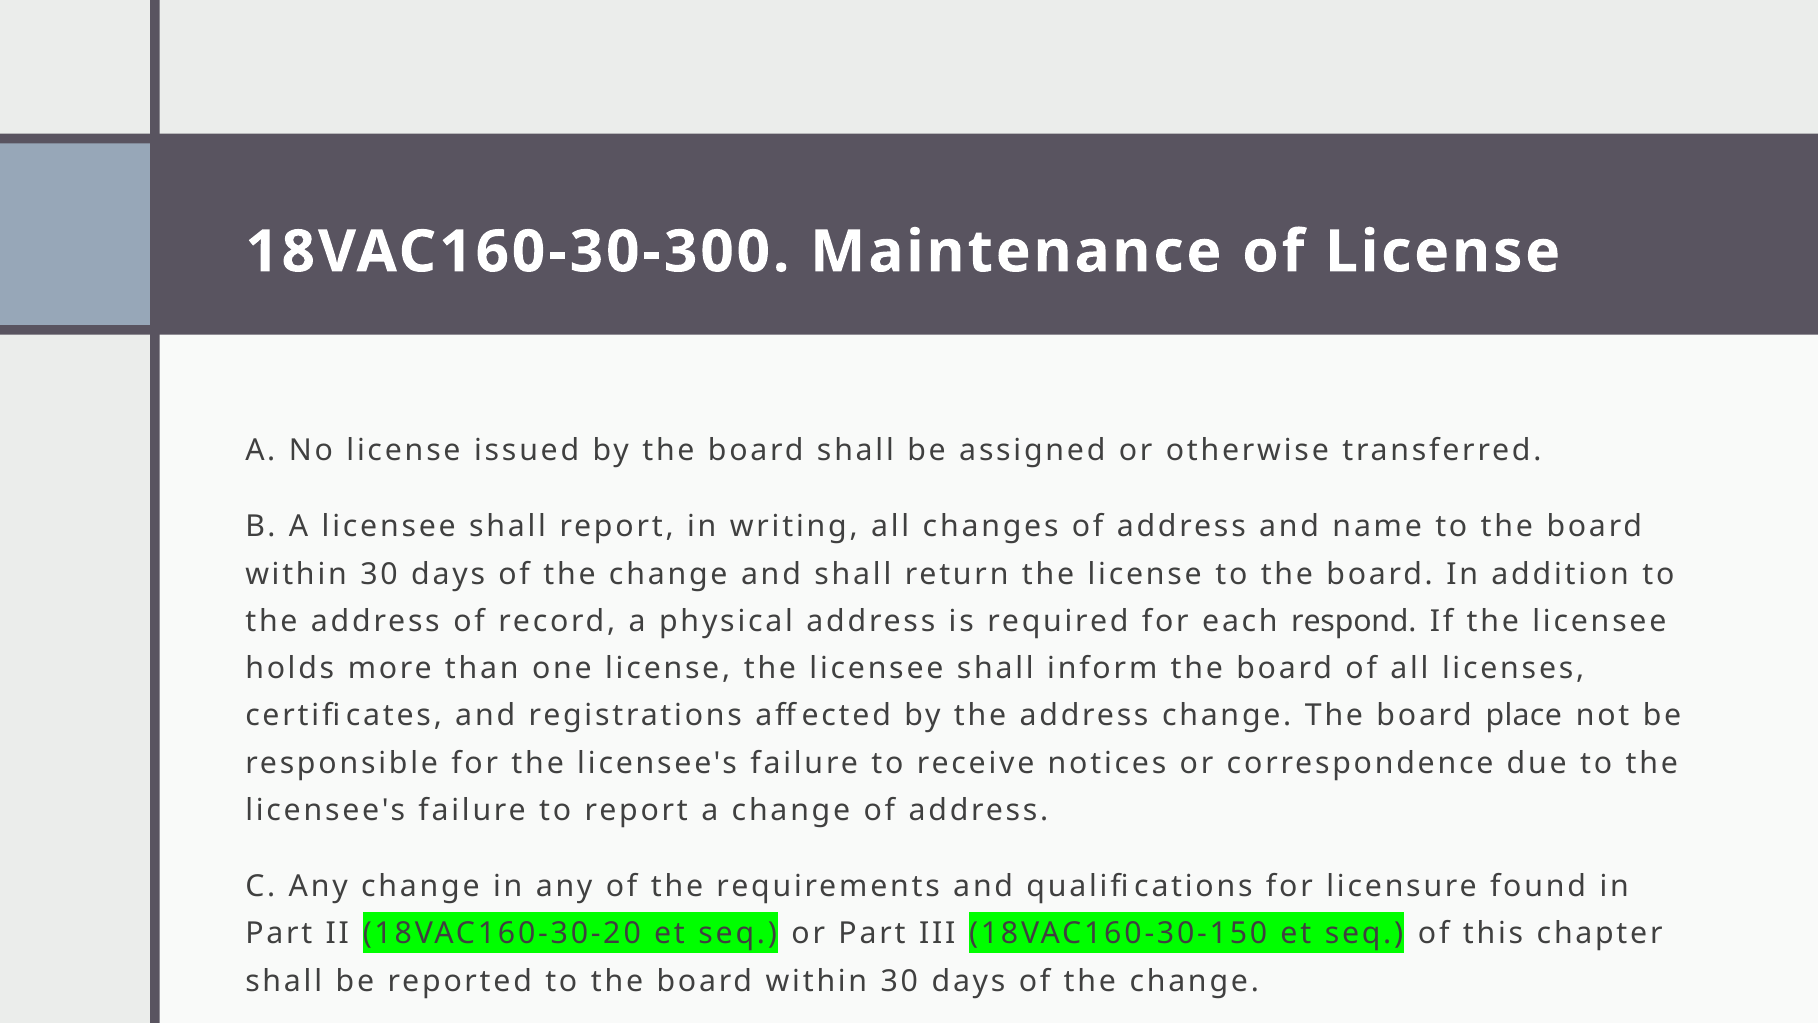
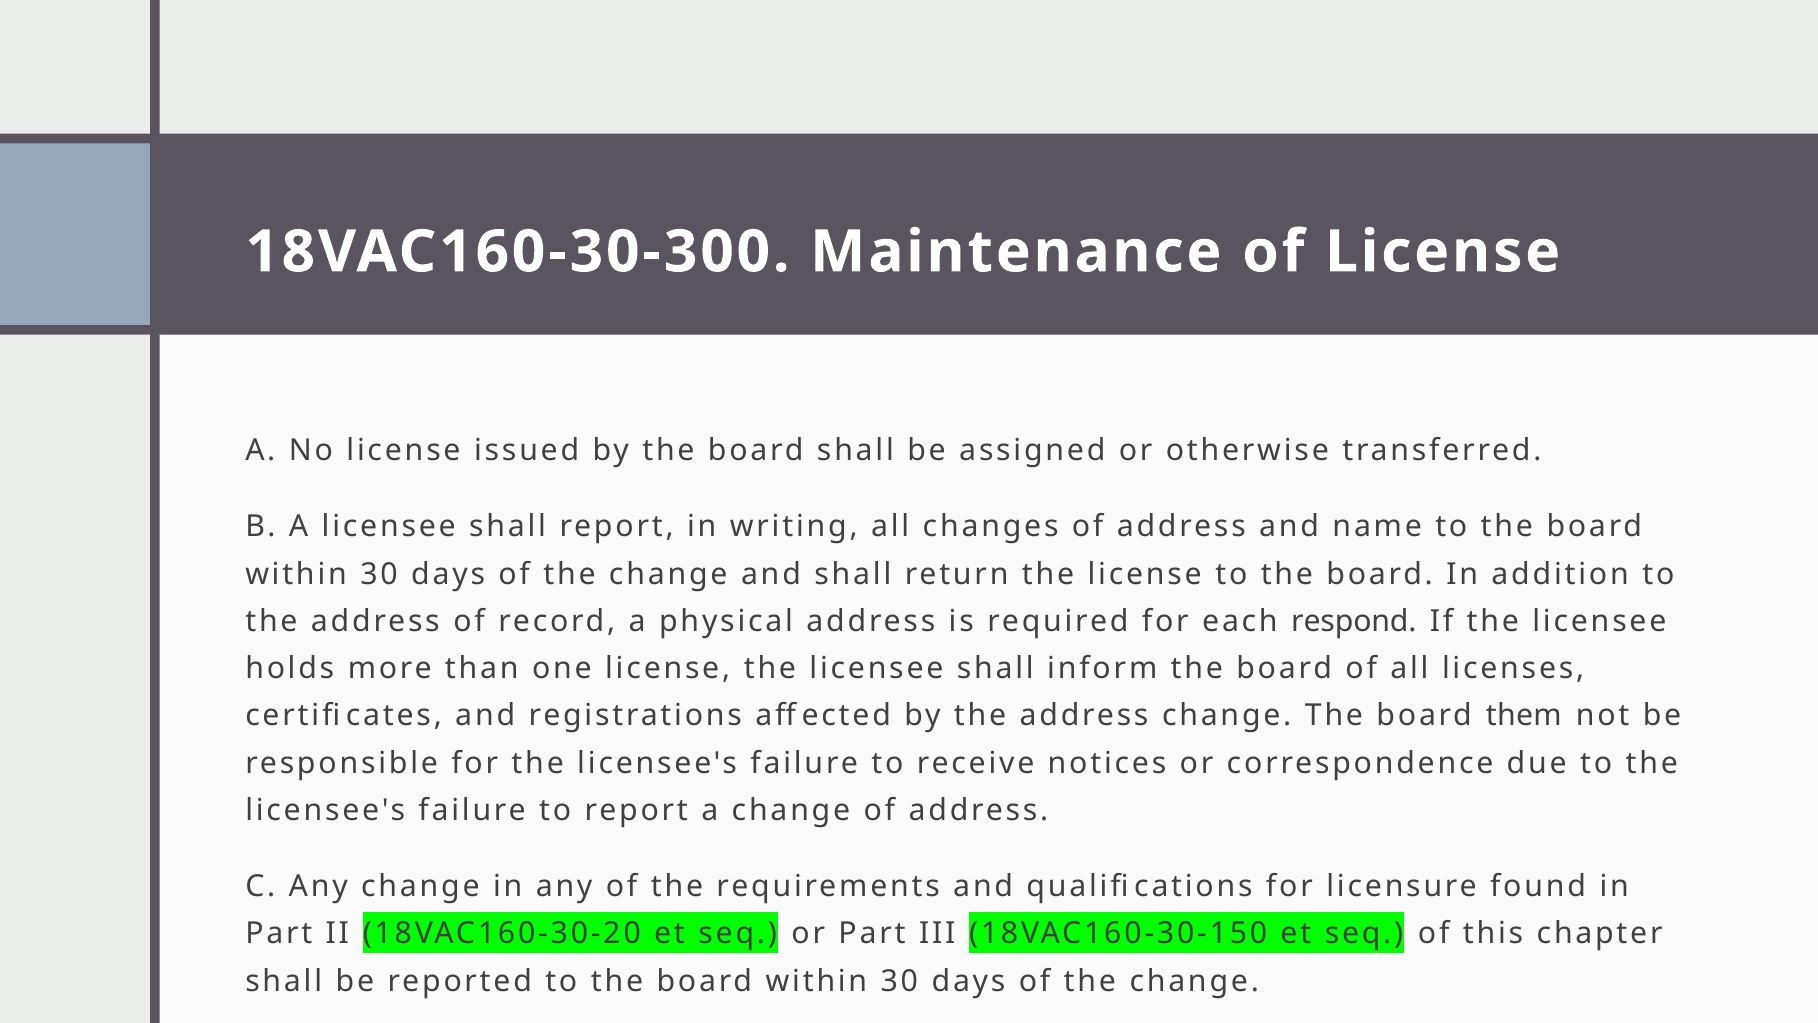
place: place -> them
